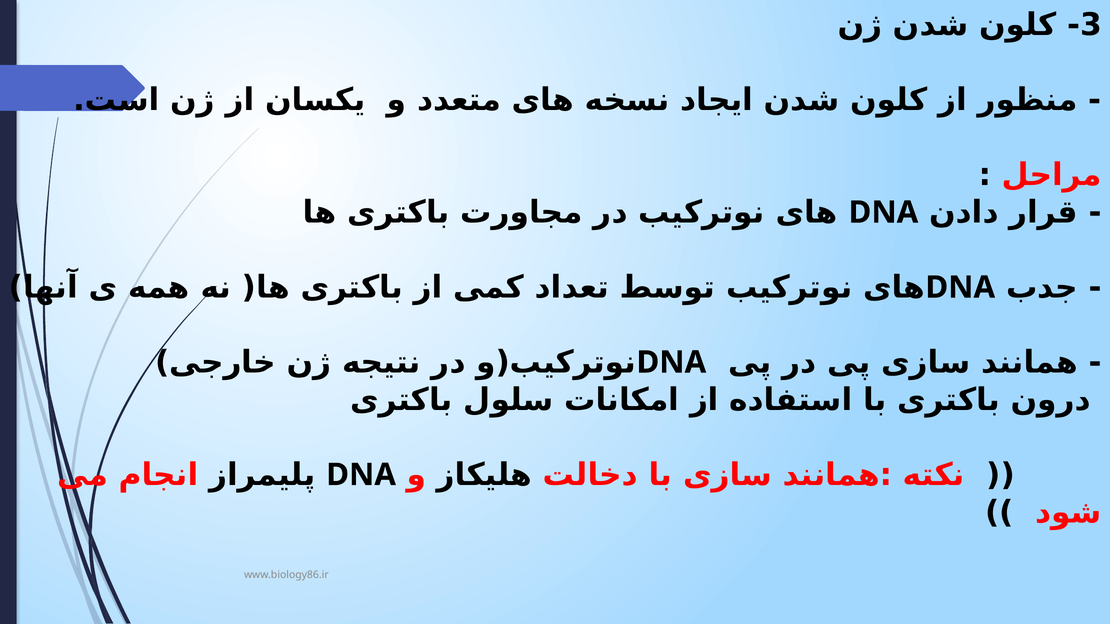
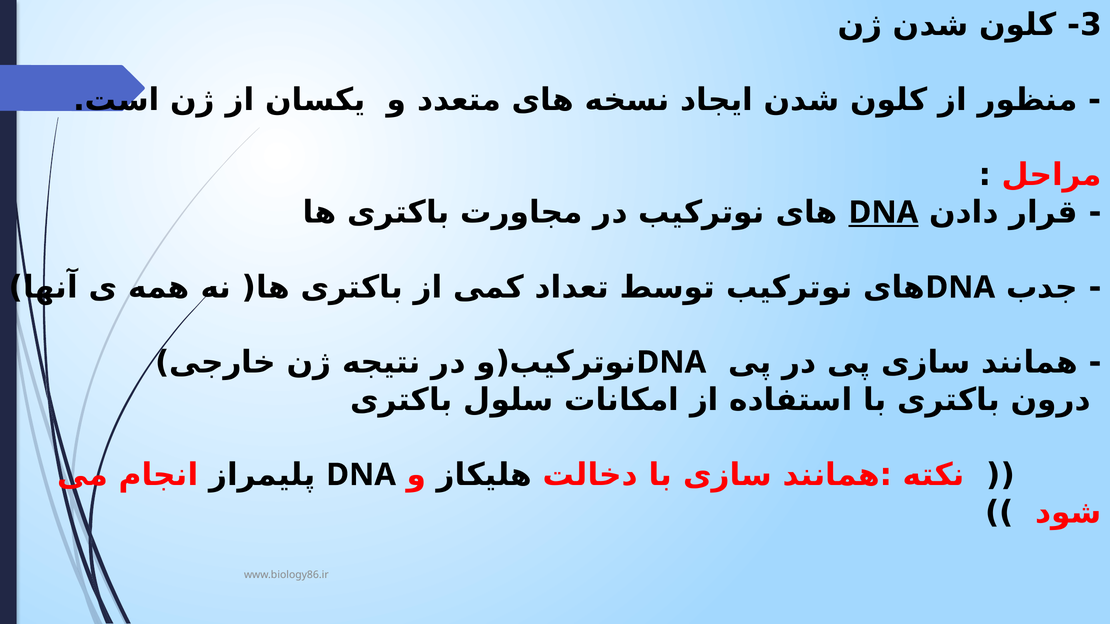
DNA at (883, 213) underline: none -> present
